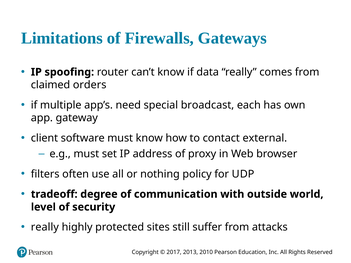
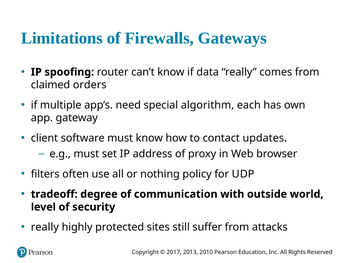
broadcast: broadcast -> algorithm
external: external -> updates
